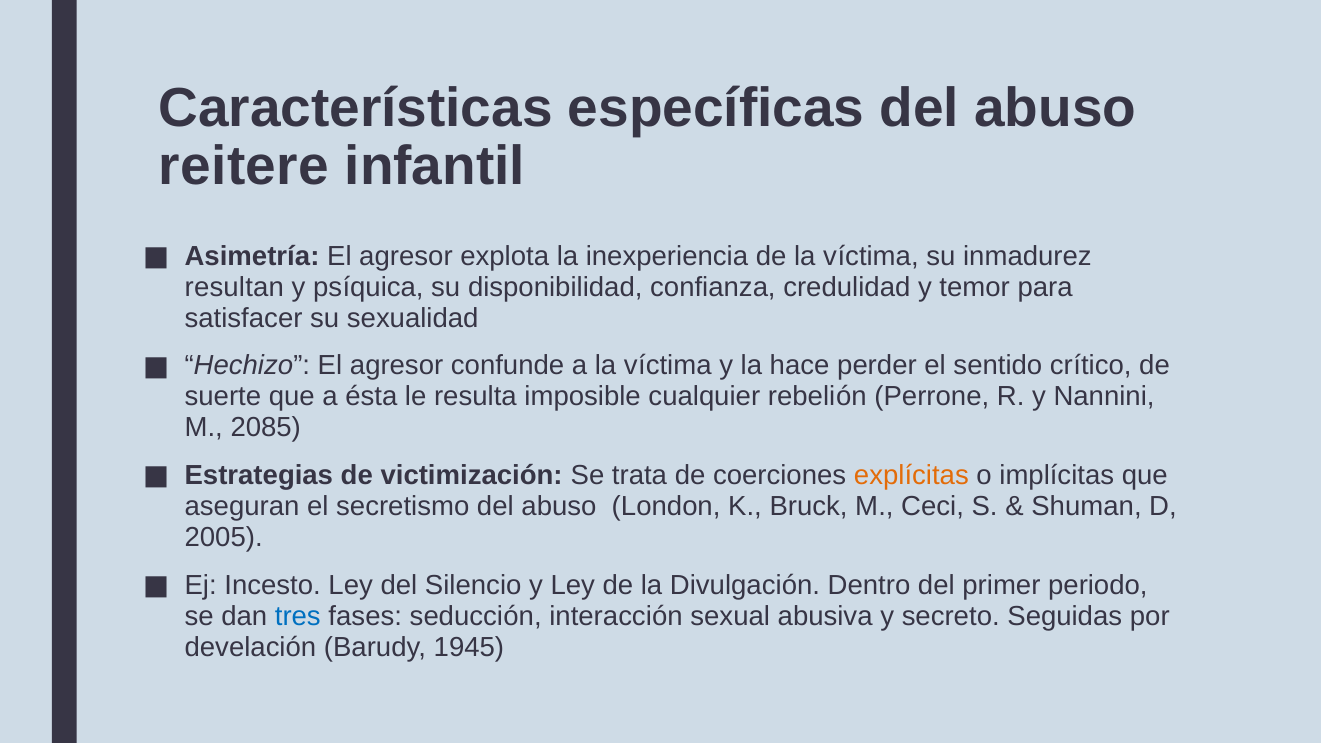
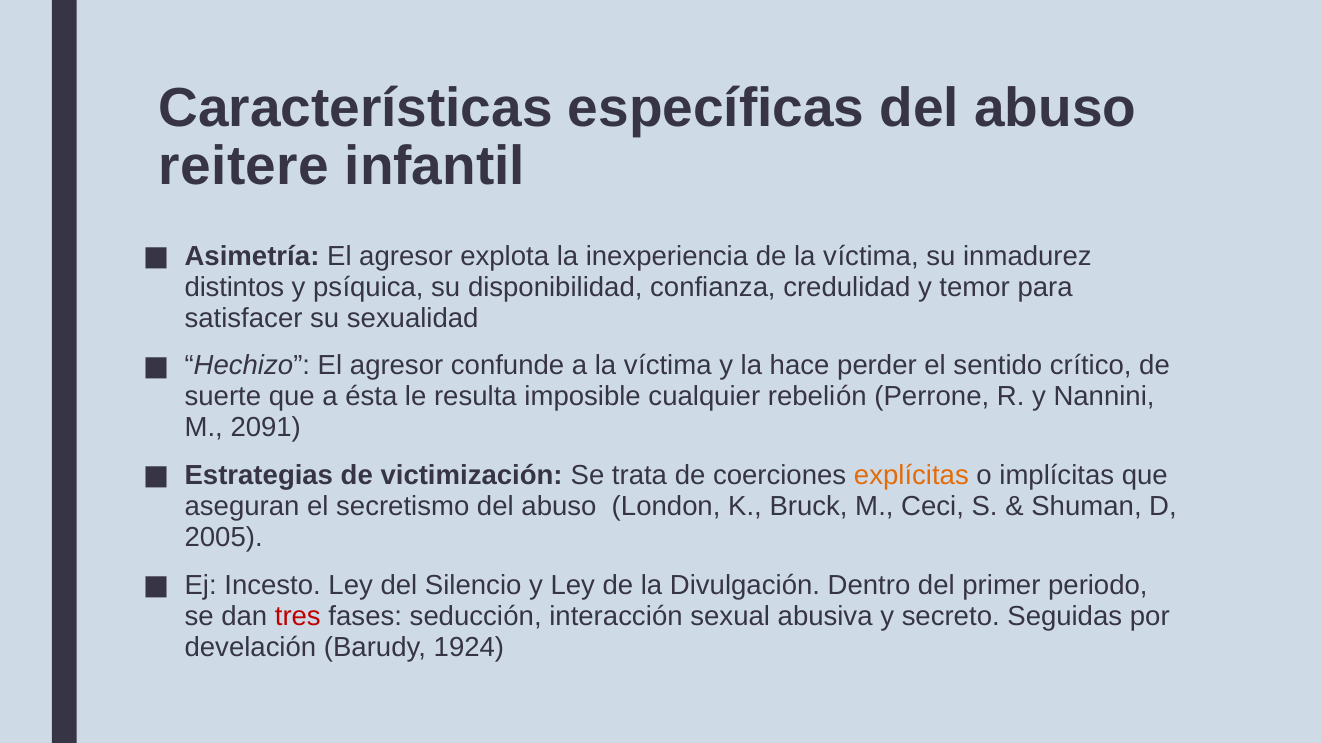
resultan: resultan -> distintos
2085: 2085 -> 2091
tres colour: blue -> red
1945: 1945 -> 1924
